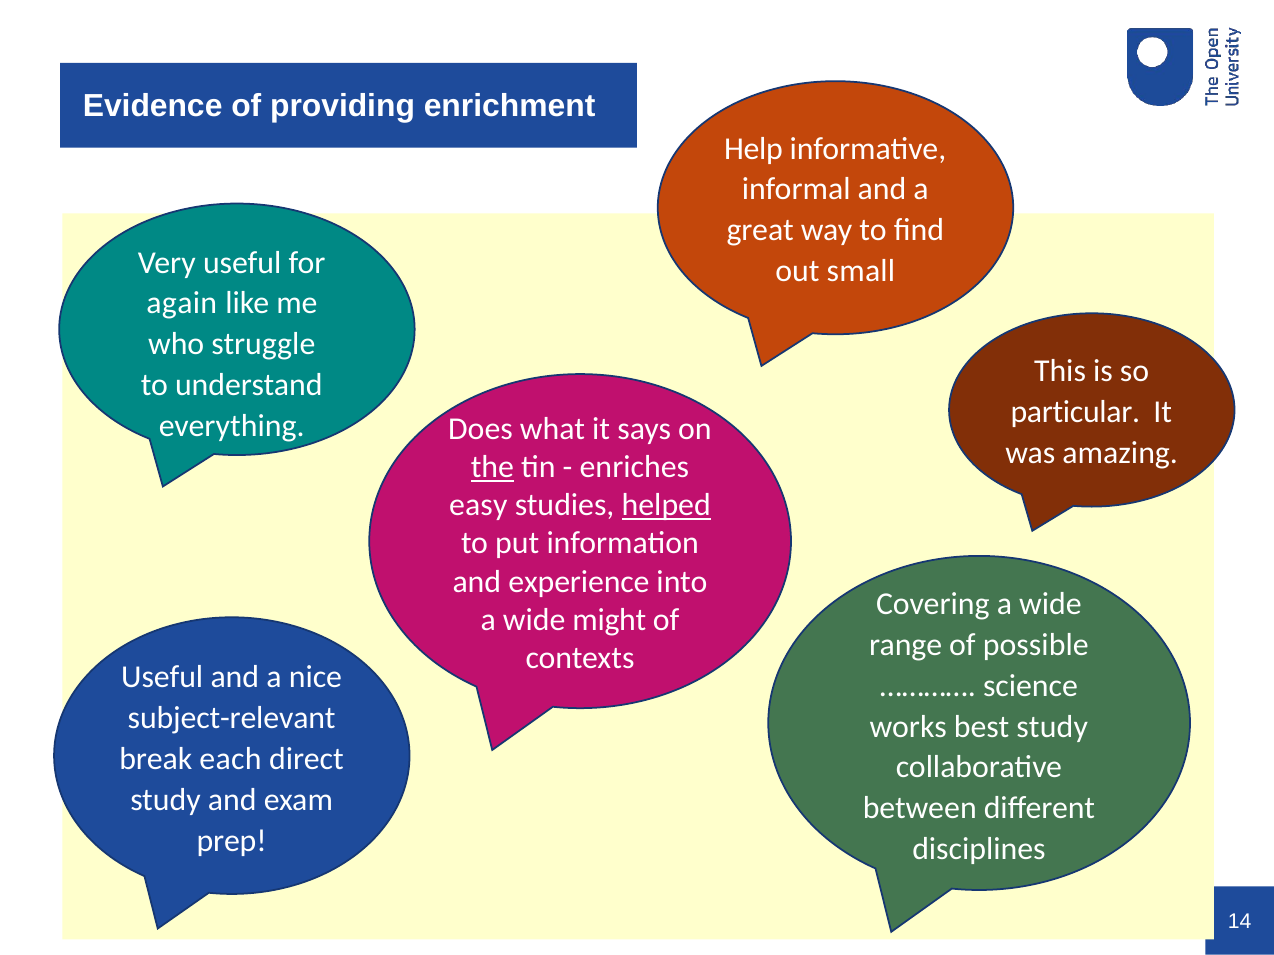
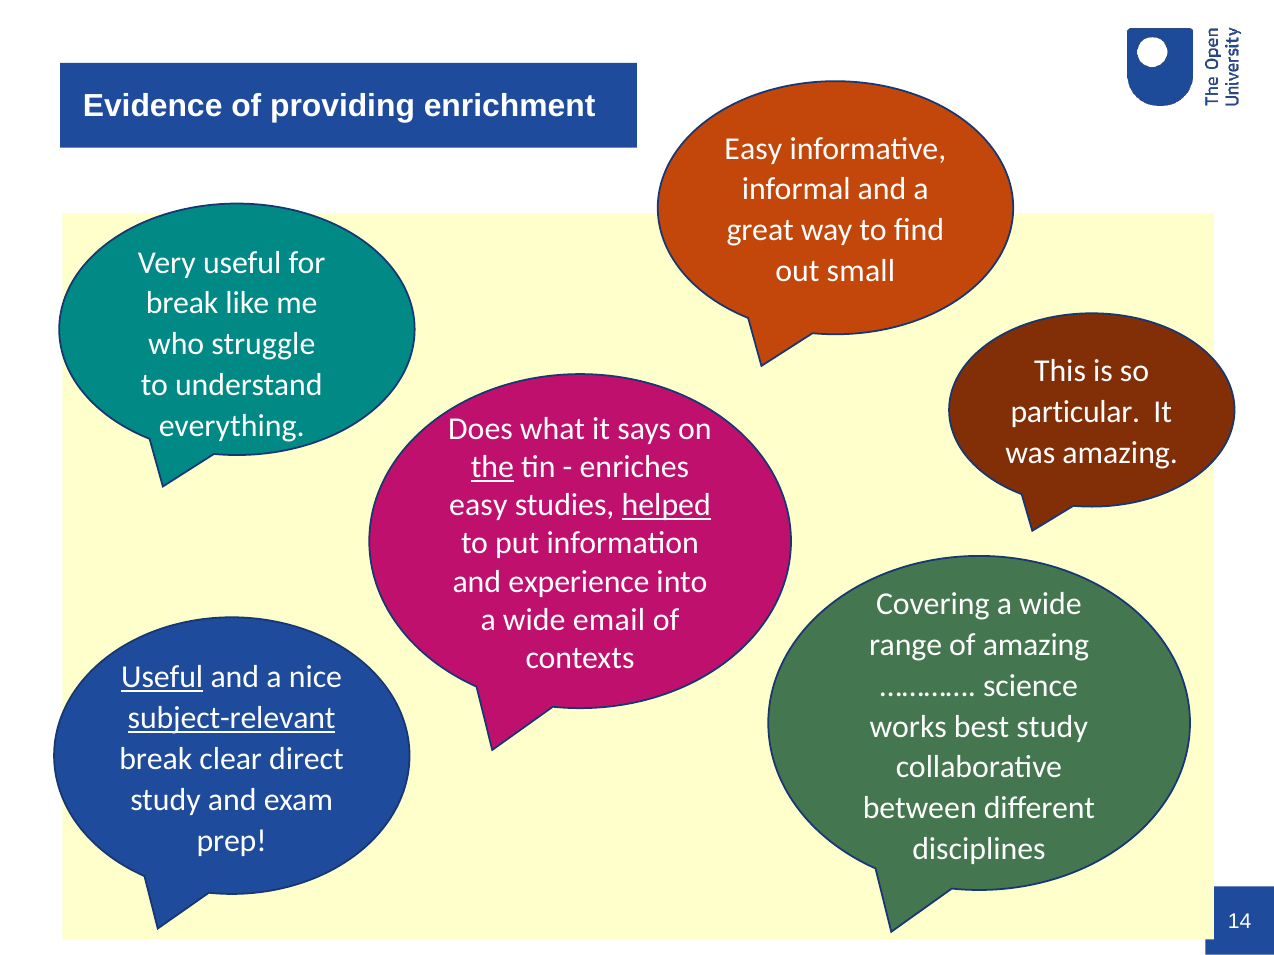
Help at (754, 149): Help -> Easy
again at (182, 304): again -> break
might: might -> email
of possible: possible -> amazing
Useful at (162, 678) underline: none -> present
subject-relevant underline: none -> present
each: each -> clear
